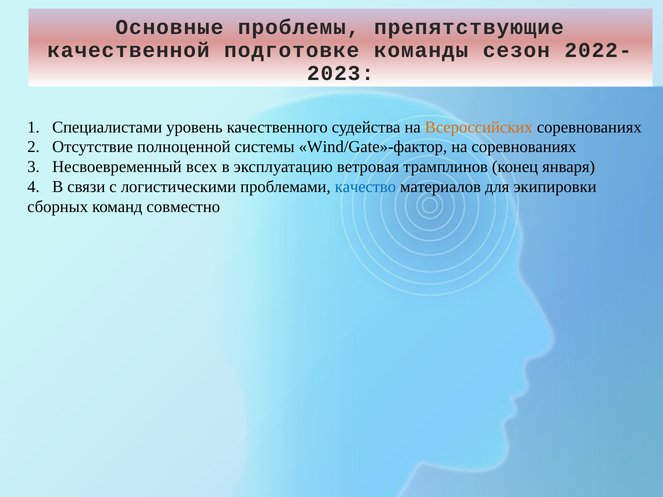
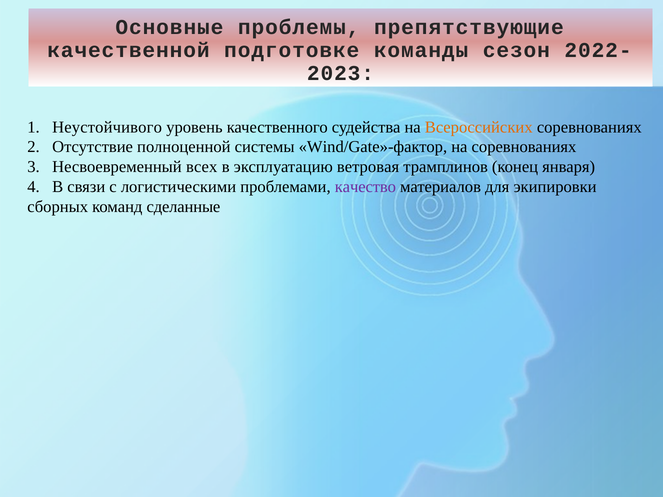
Специалистами: Специалистами -> Неустойчивого
качество colour: blue -> purple
совместно: совместно -> сделанные
